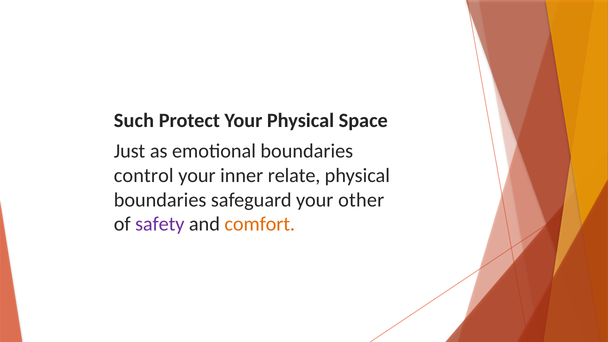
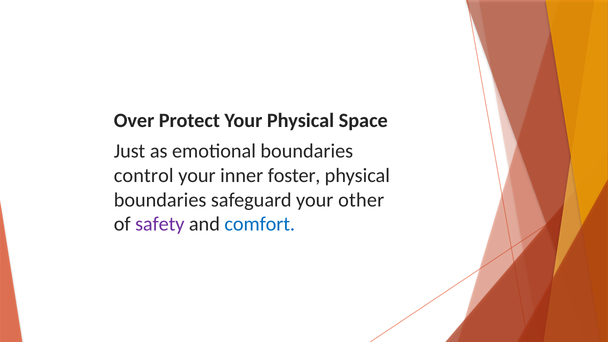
Such: Such -> Over
relate: relate -> foster
comfort colour: orange -> blue
